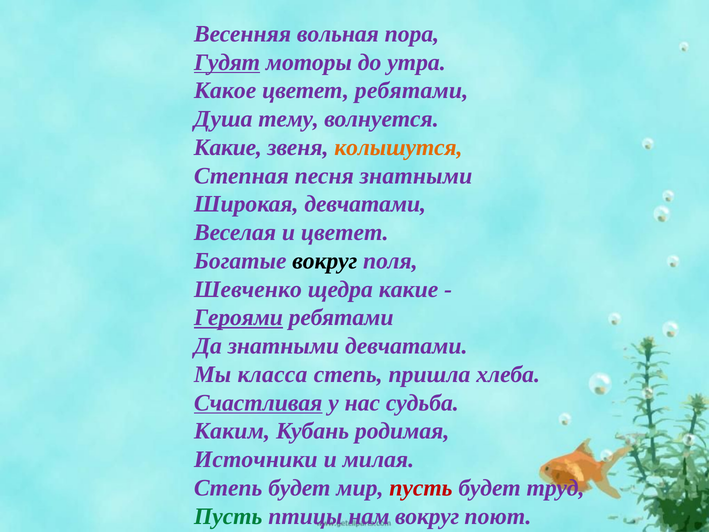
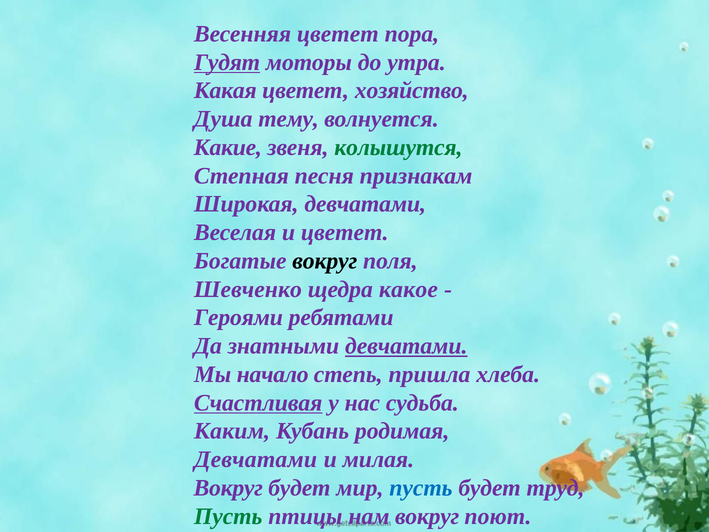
Весенняя вольная: вольная -> цветет
Какое: Какое -> Какая
цветет ребятами: ребятами -> хозяйство
колышутся colour: orange -> green
песня знатными: знатными -> признакам
щедра какие: какие -> какое
Героями underline: present -> none
девчатами at (406, 346) underline: none -> present
класса: класса -> начало
Источники at (256, 459): Источники -> Девчатами
Степь at (228, 488): Степь -> Вокруг
пусть at (421, 488) colour: red -> blue
